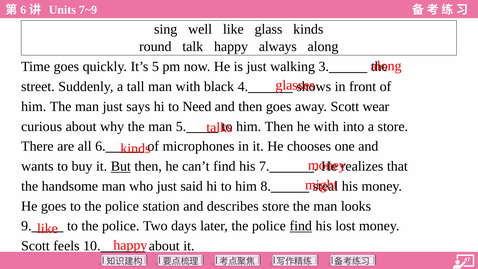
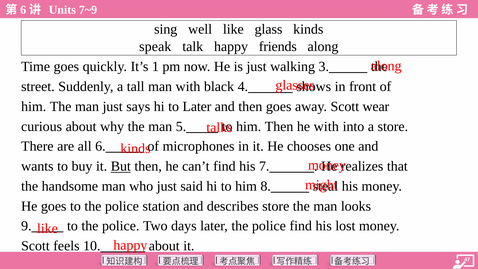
round: round -> speak
always: always -> friends
It’s 5: 5 -> 1
to Need: Need -> Later
find at (301, 226) underline: present -> none
